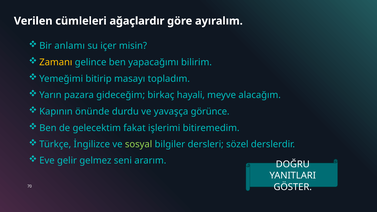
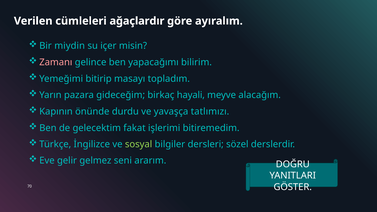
anlamı: anlamı -> miydin
Zamanı colour: yellow -> pink
görünce: görünce -> tatlımızı
